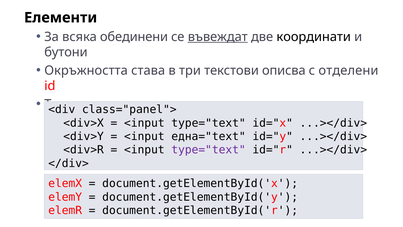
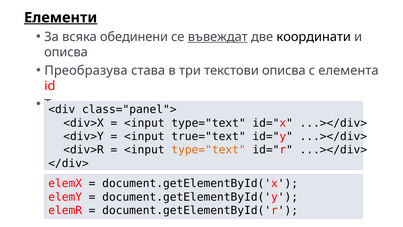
Елементи underline: none -> present
бутони at (66, 52): бутони -> описва
Окръжността: Окръжността -> Преобразува
отделени: отделени -> елемента
една="text: една="text -> true="text
type="text at (209, 150) colour: purple -> orange
